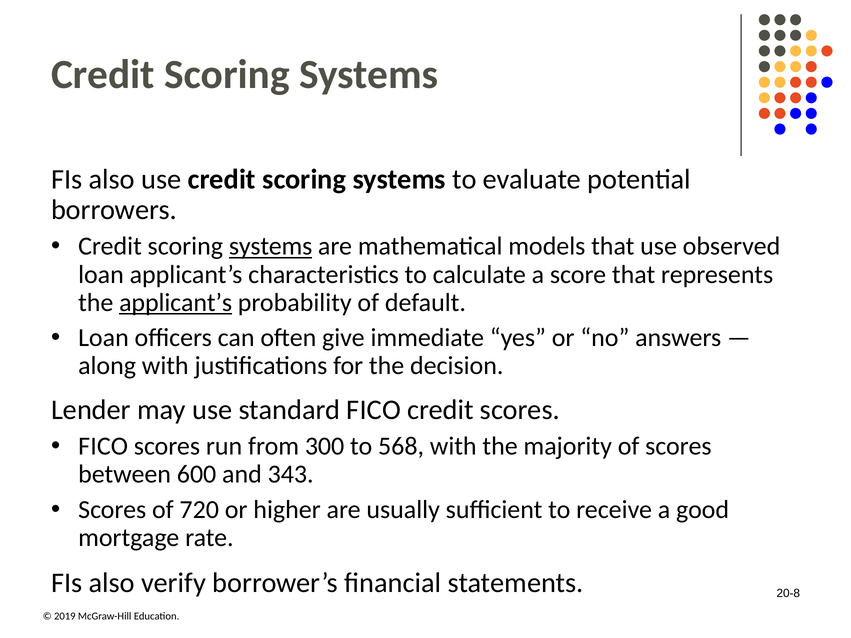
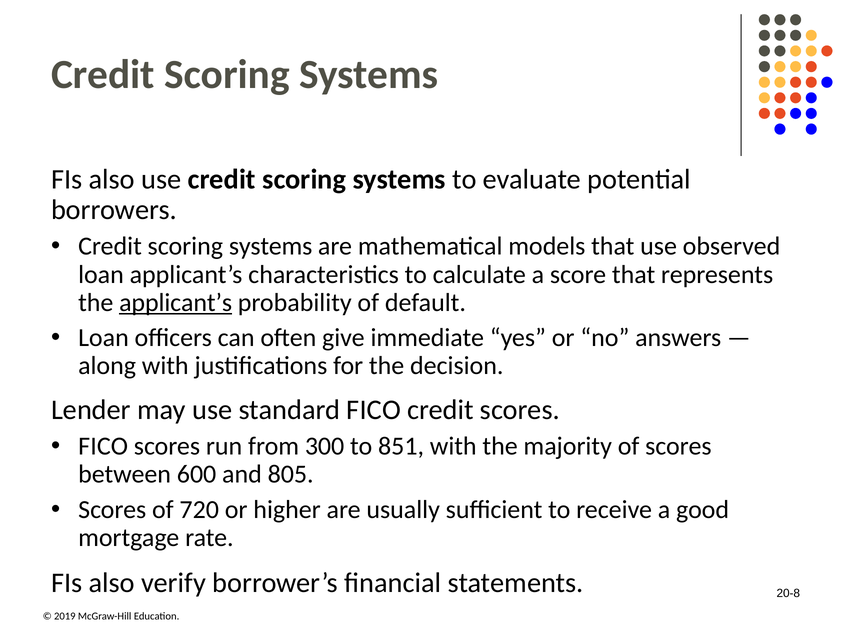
systems at (271, 246) underline: present -> none
568: 568 -> 851
343: 343 -> 805
